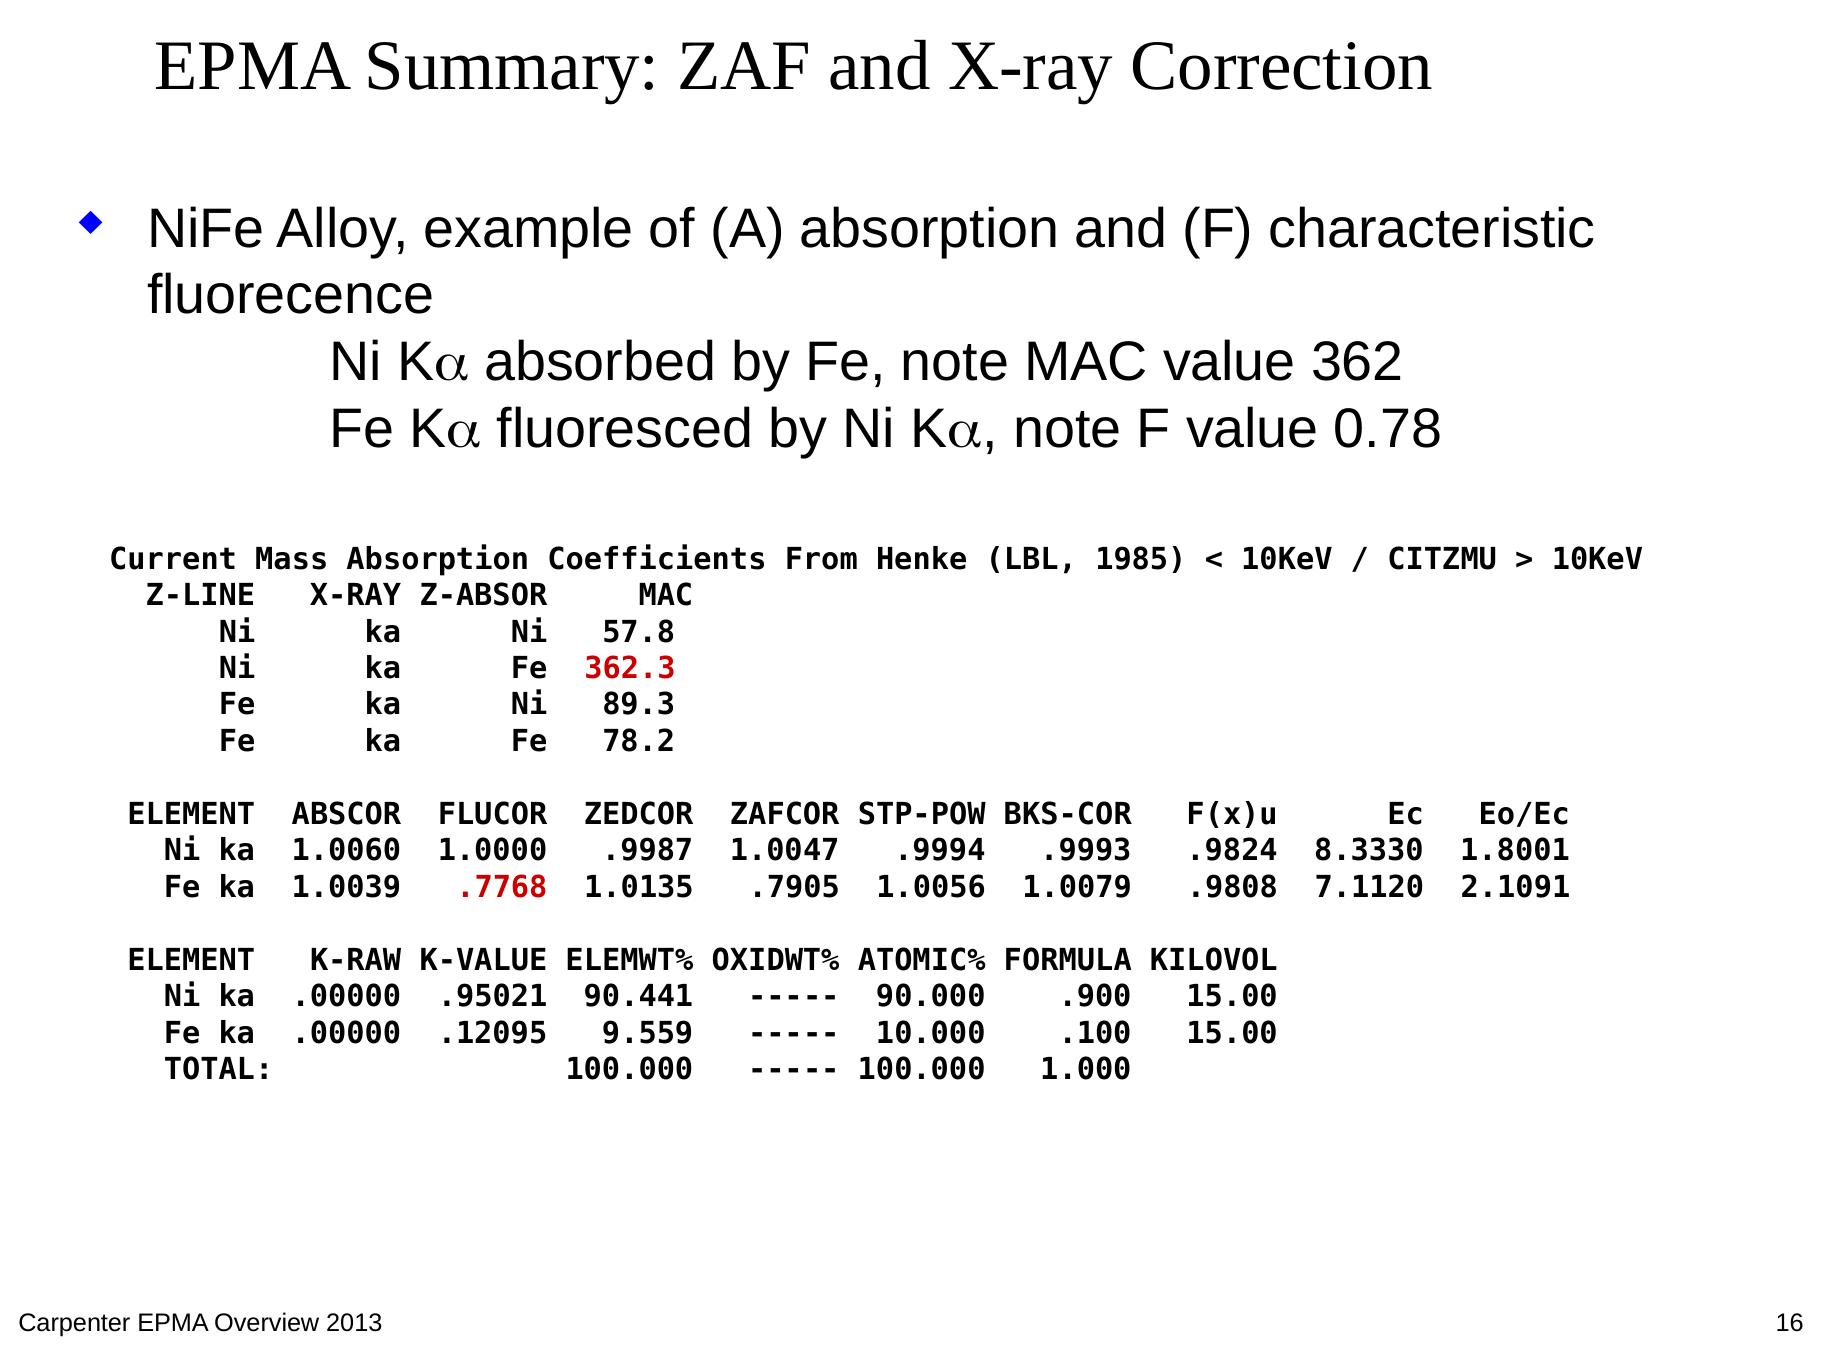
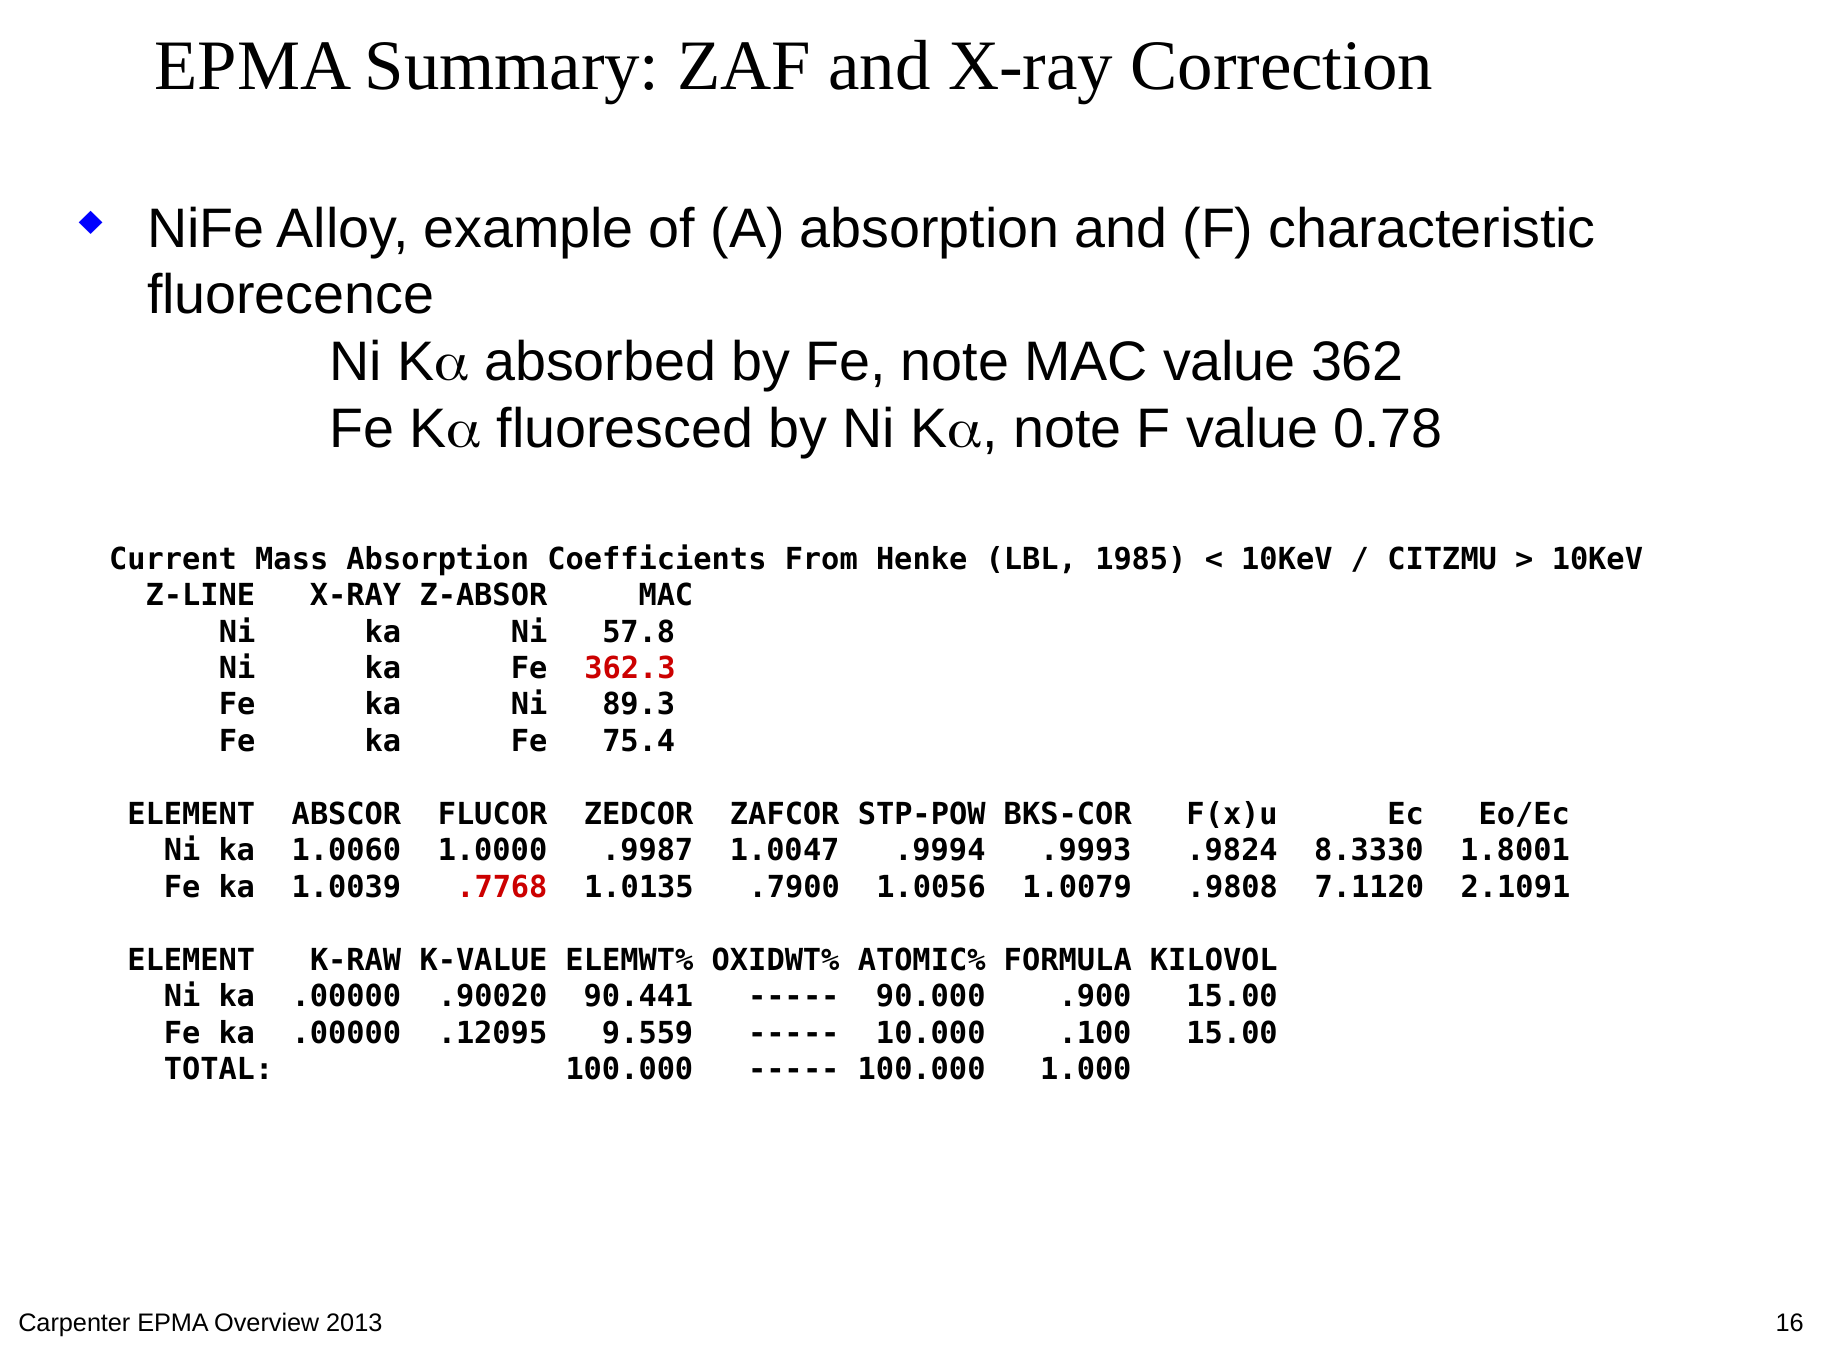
78.2: 78.2 -> 75.4
.7905: .7905 -> .7900
.95021: .95021 -> .90020
